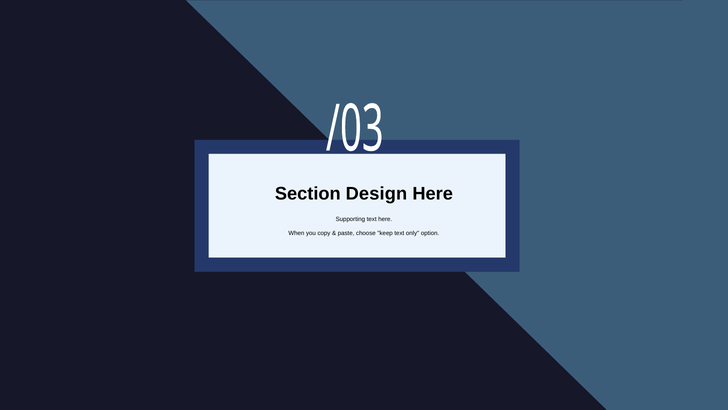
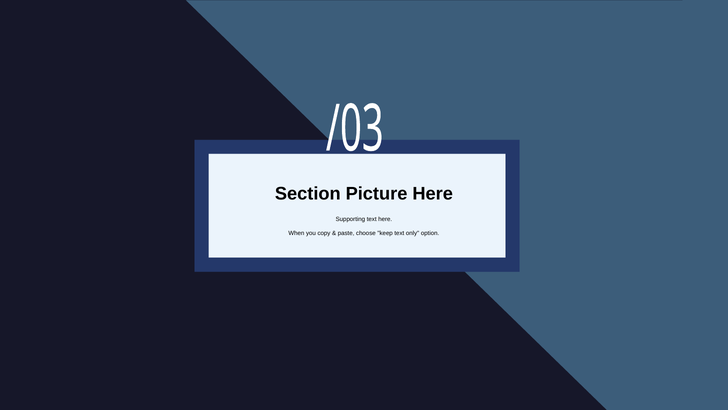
Design: Design -> Picture
